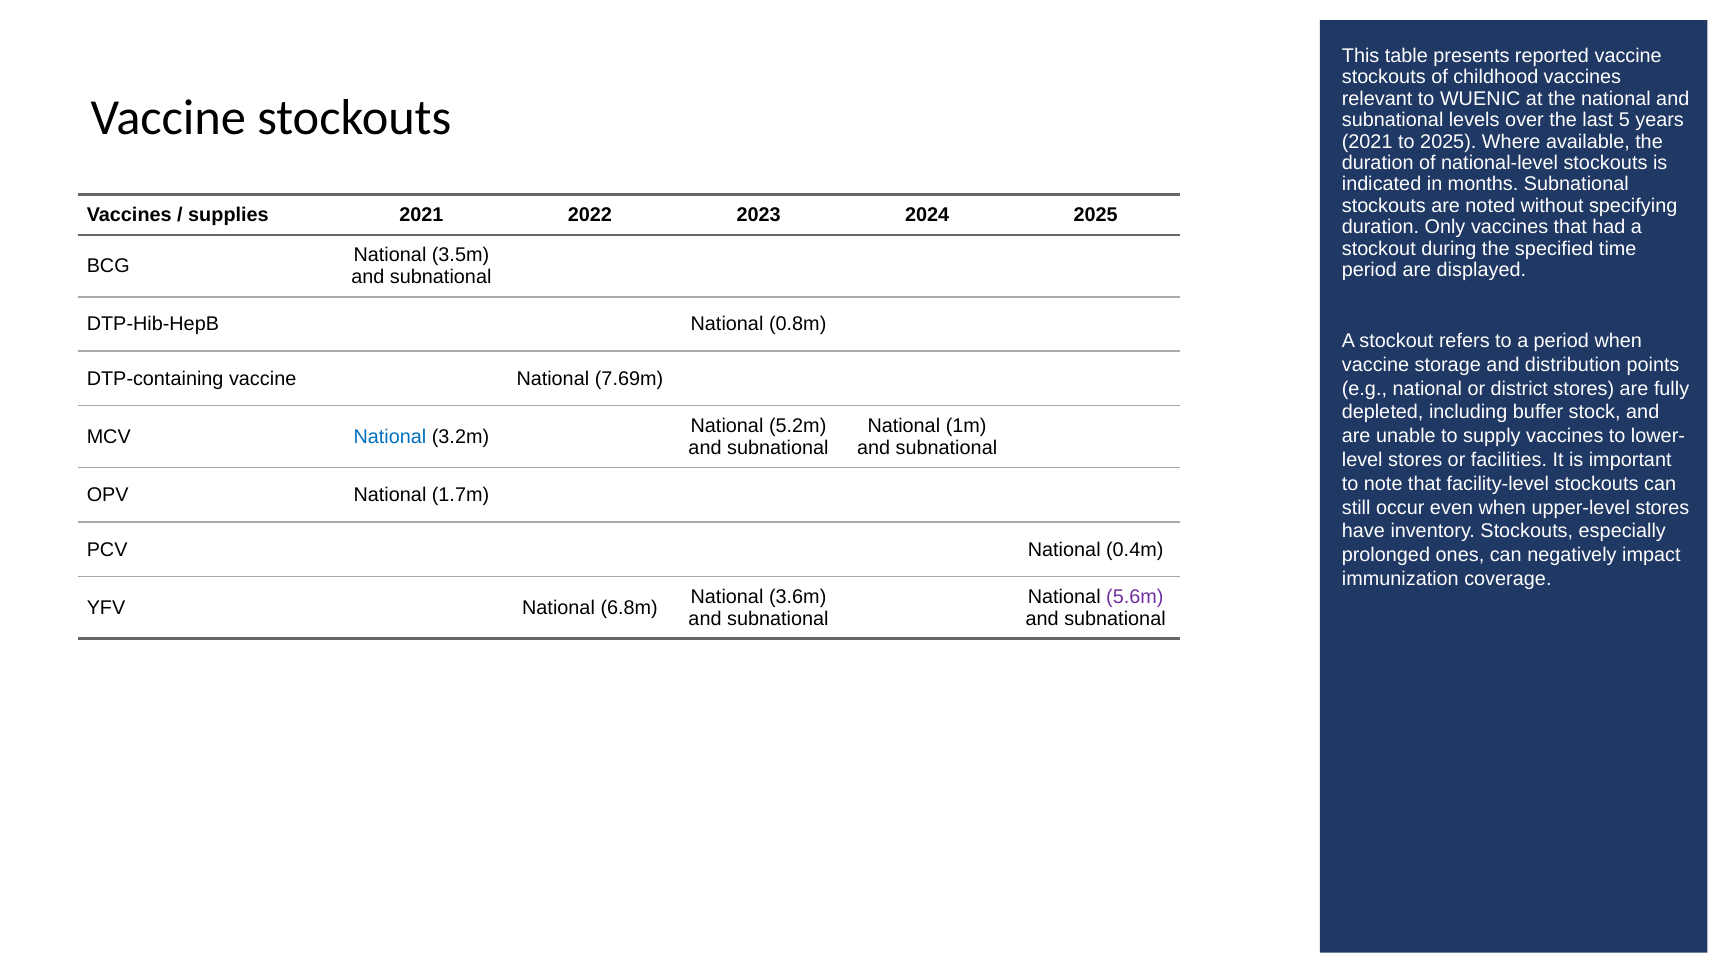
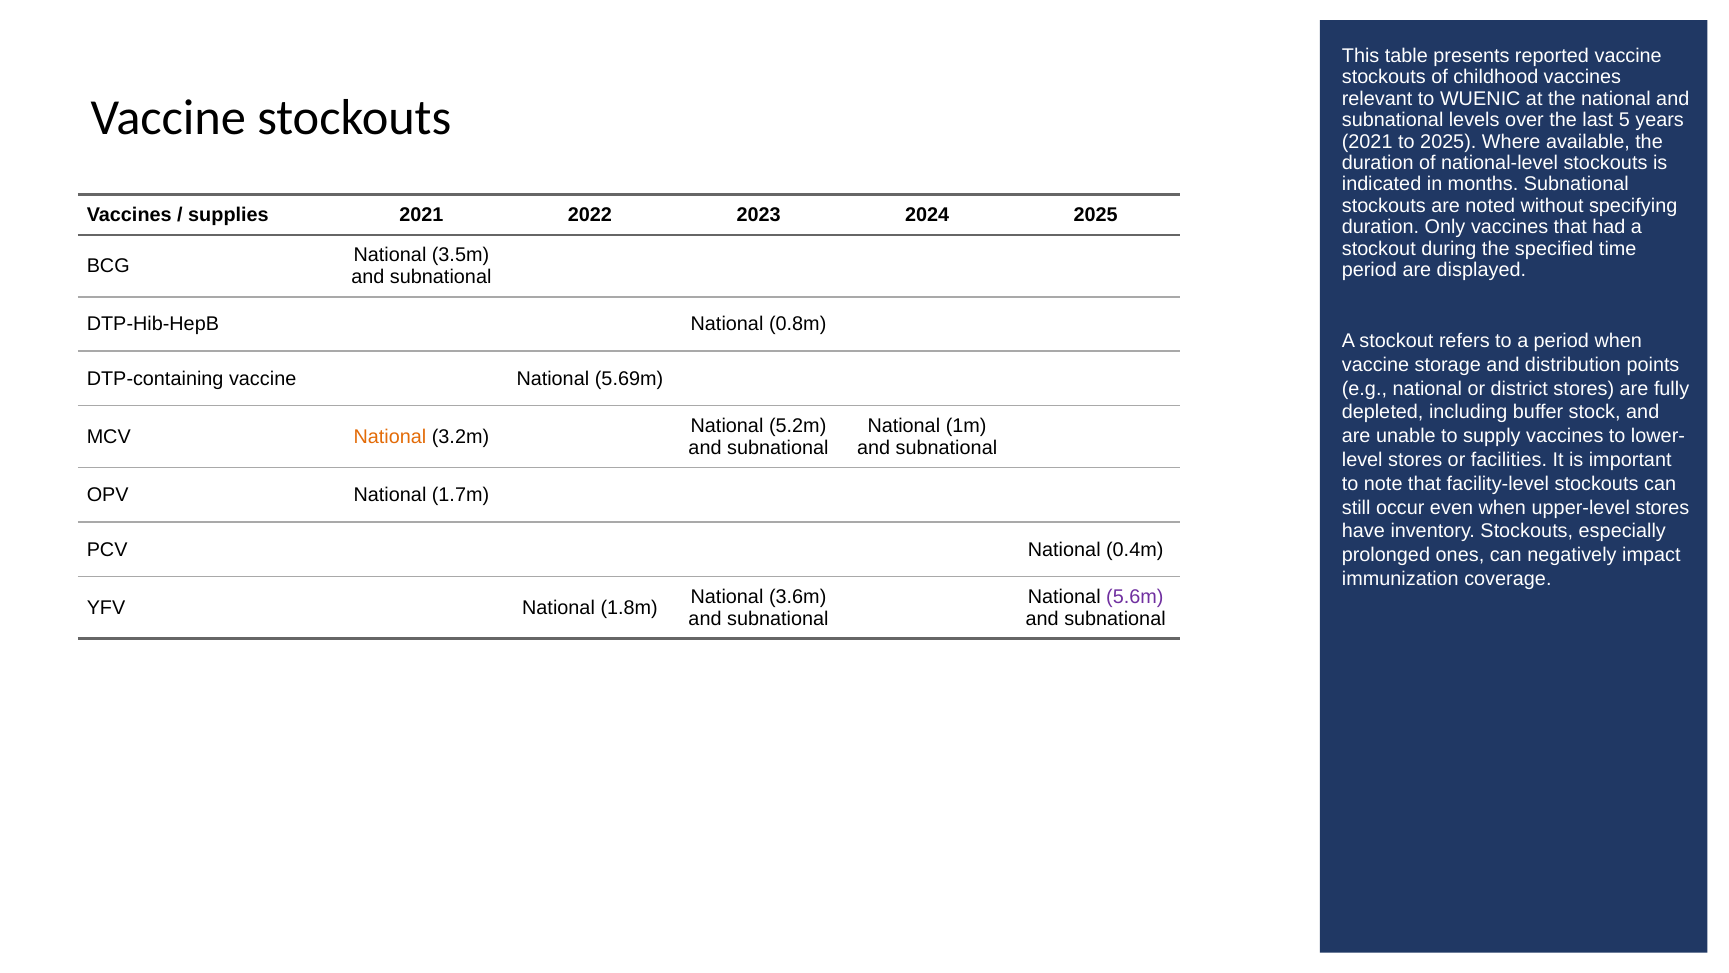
7.69m: 7.69m -> 5.69m
National at (390, 437) colour: blue -> orange
6.8m: 6.8m -> 1.8m
